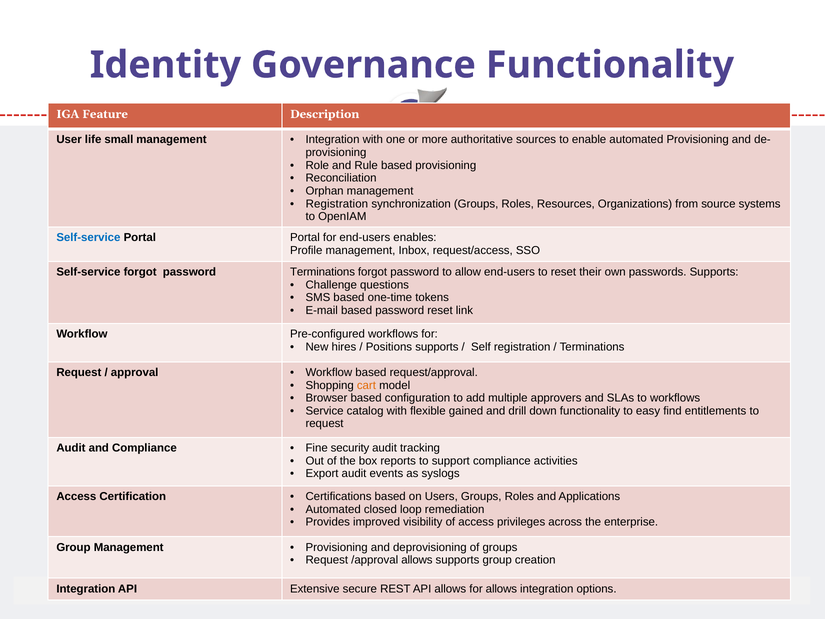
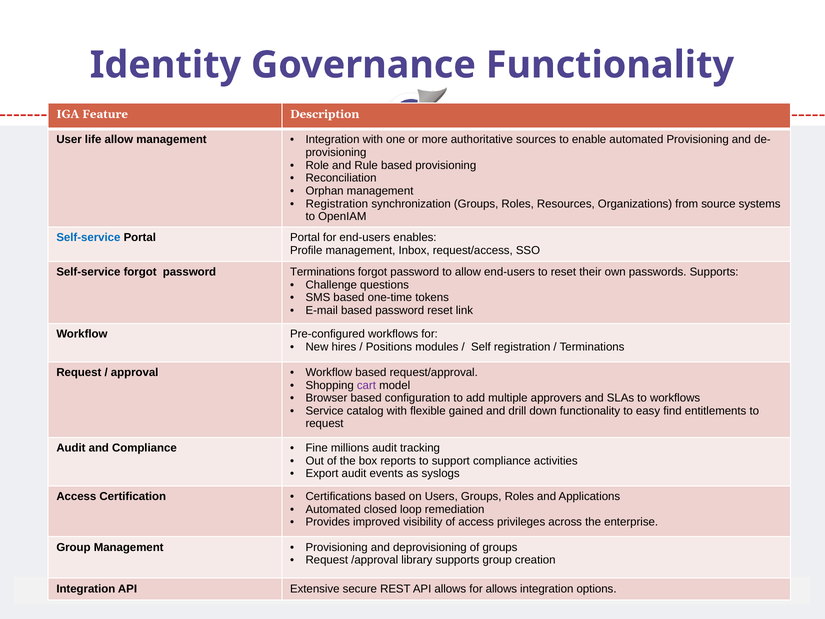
life small: small -> allow
Positions supports: supports -> modules
cart colour: orange -> purple
security: security -> millions
/approval allows: allows -> library
